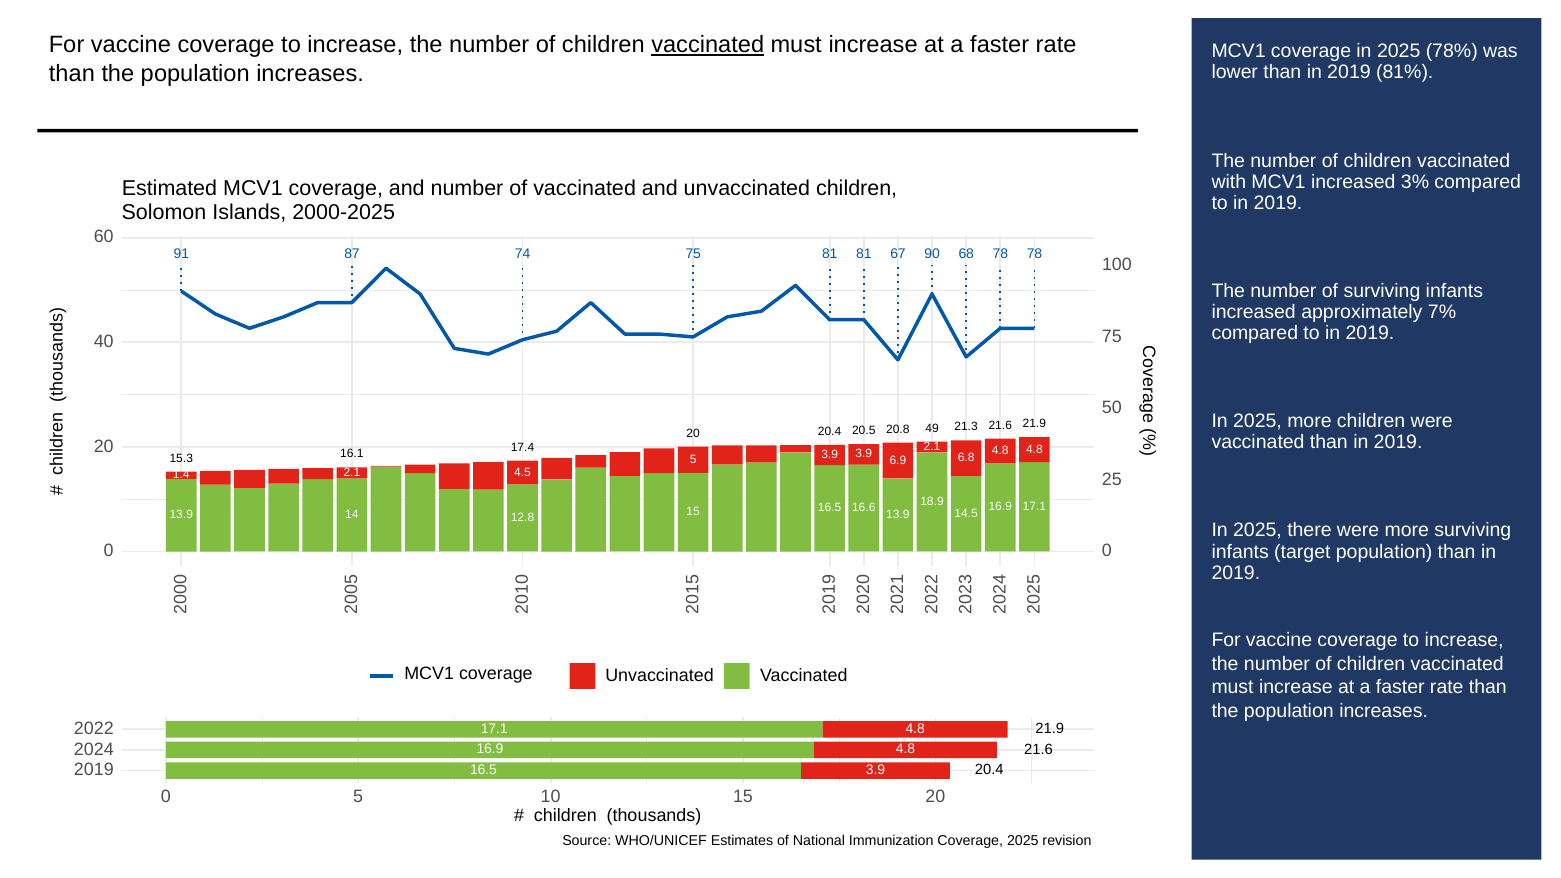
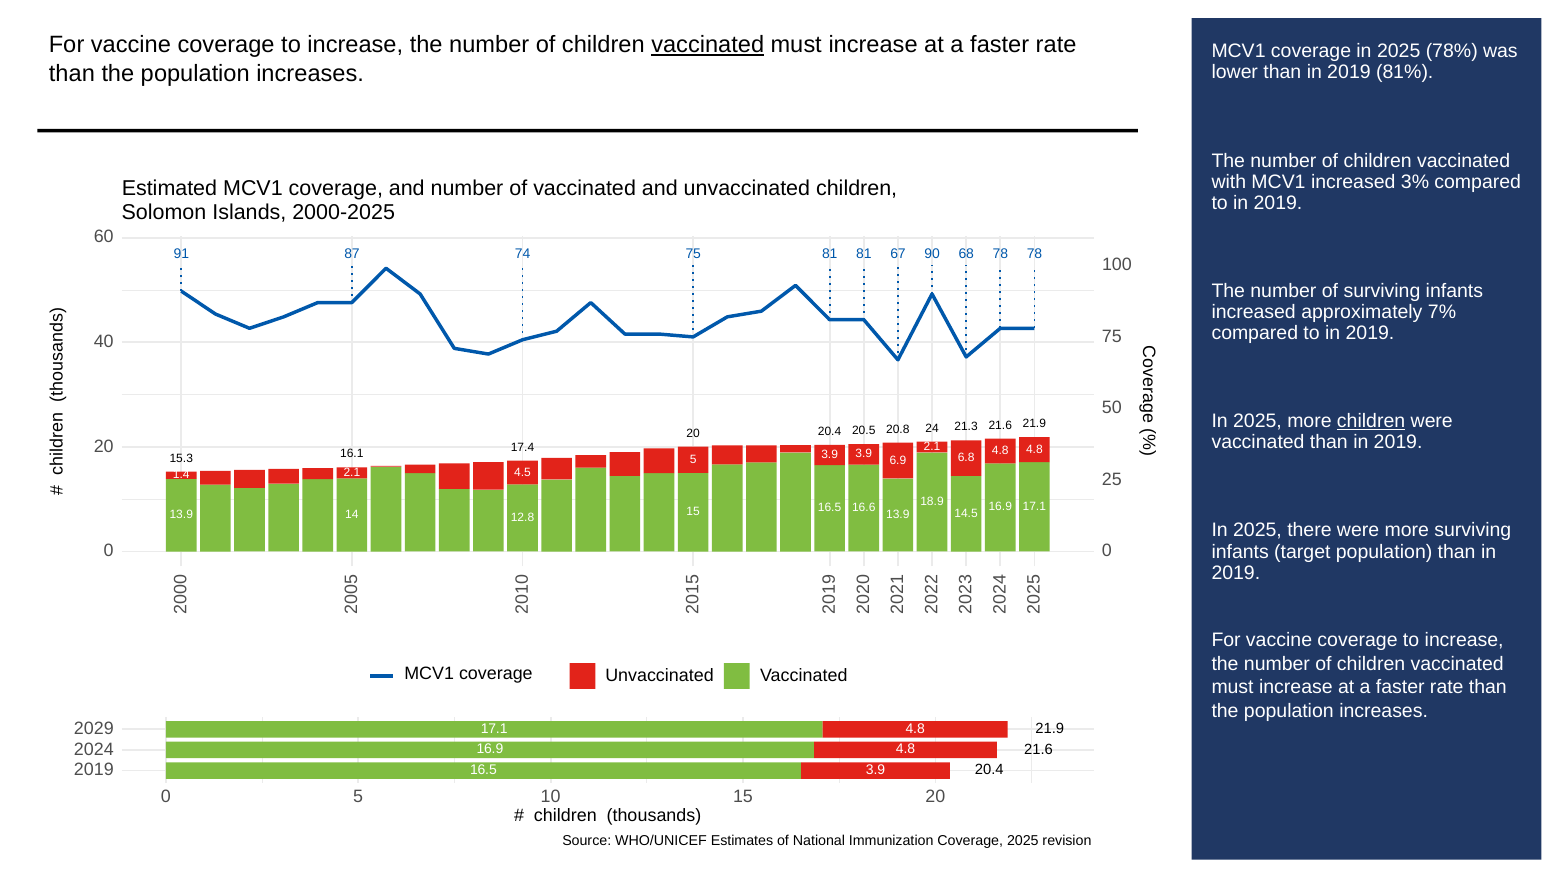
children at (1371, 421) underline: none -> present
49: 49 -> 24
2022: 2022 -> 2029
